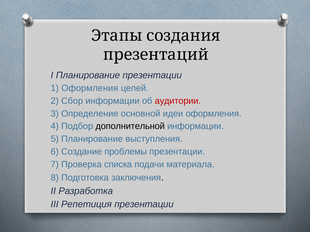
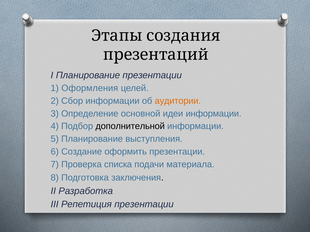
аудитории colour: red -> orange
идеи оформления: оформления -> информации
проблемы: проблемы -> оформить
